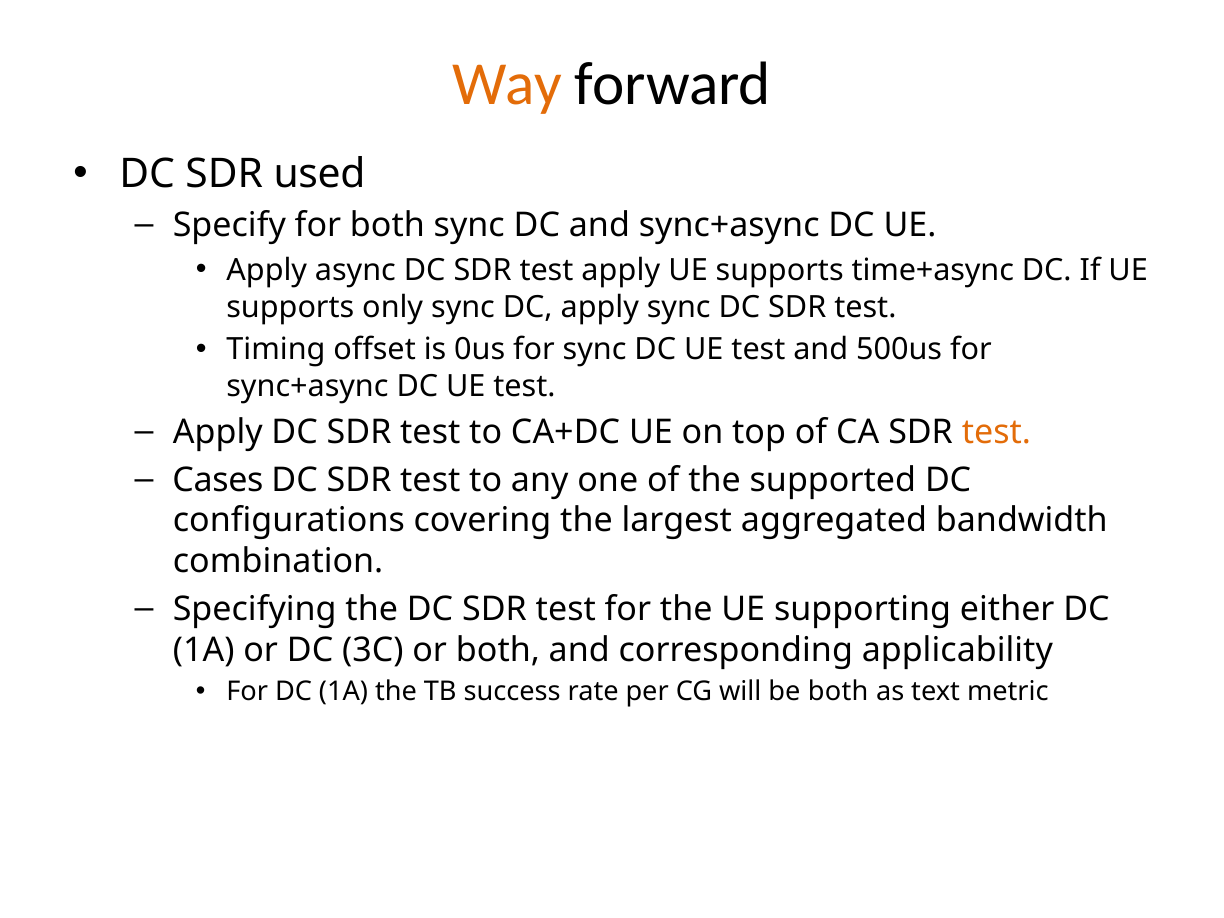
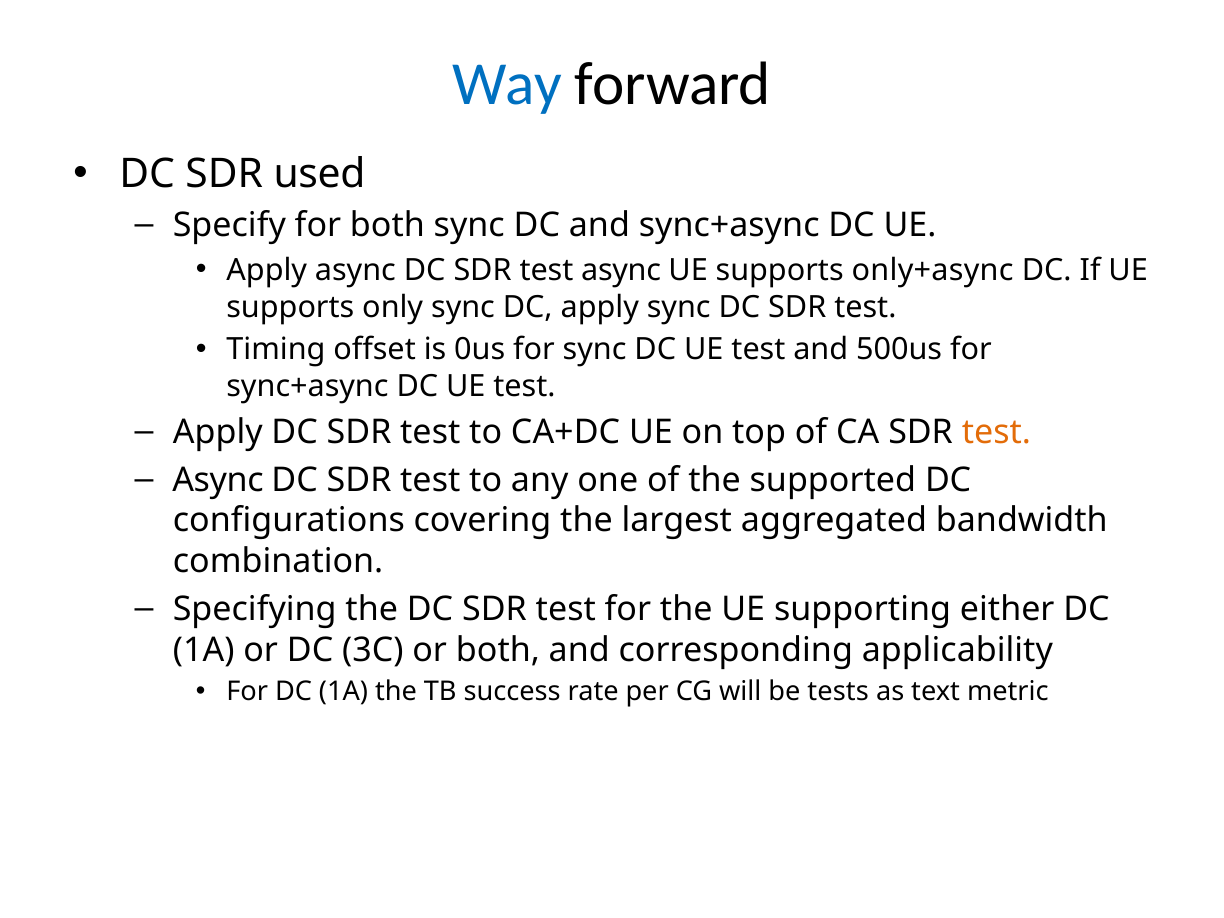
Way colour: orange -> blue
test apply: apply -> async
time+async: time+async -> only+async
Cases at (218, 480): Cases -> Async
be both: both -> tests
